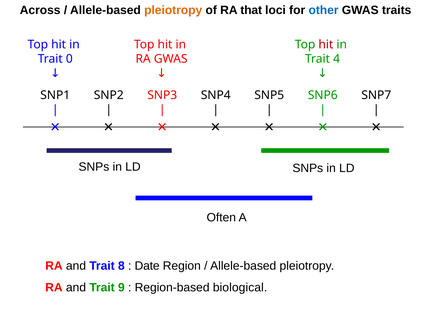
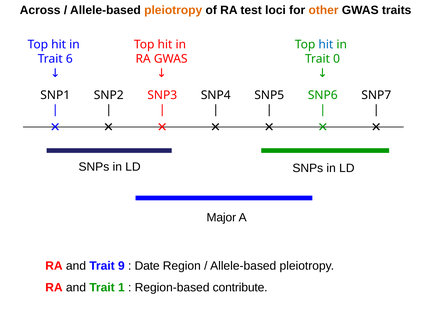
that: that -> test
other colour: blue -> orange
hit at (326, 44) colour: red -> blue
0: 0 -> 6
4: 4 -> 0
Often: Often -> Major
8: 8 -> 9
9: 9 -> 1
biological: biological -> contribute
